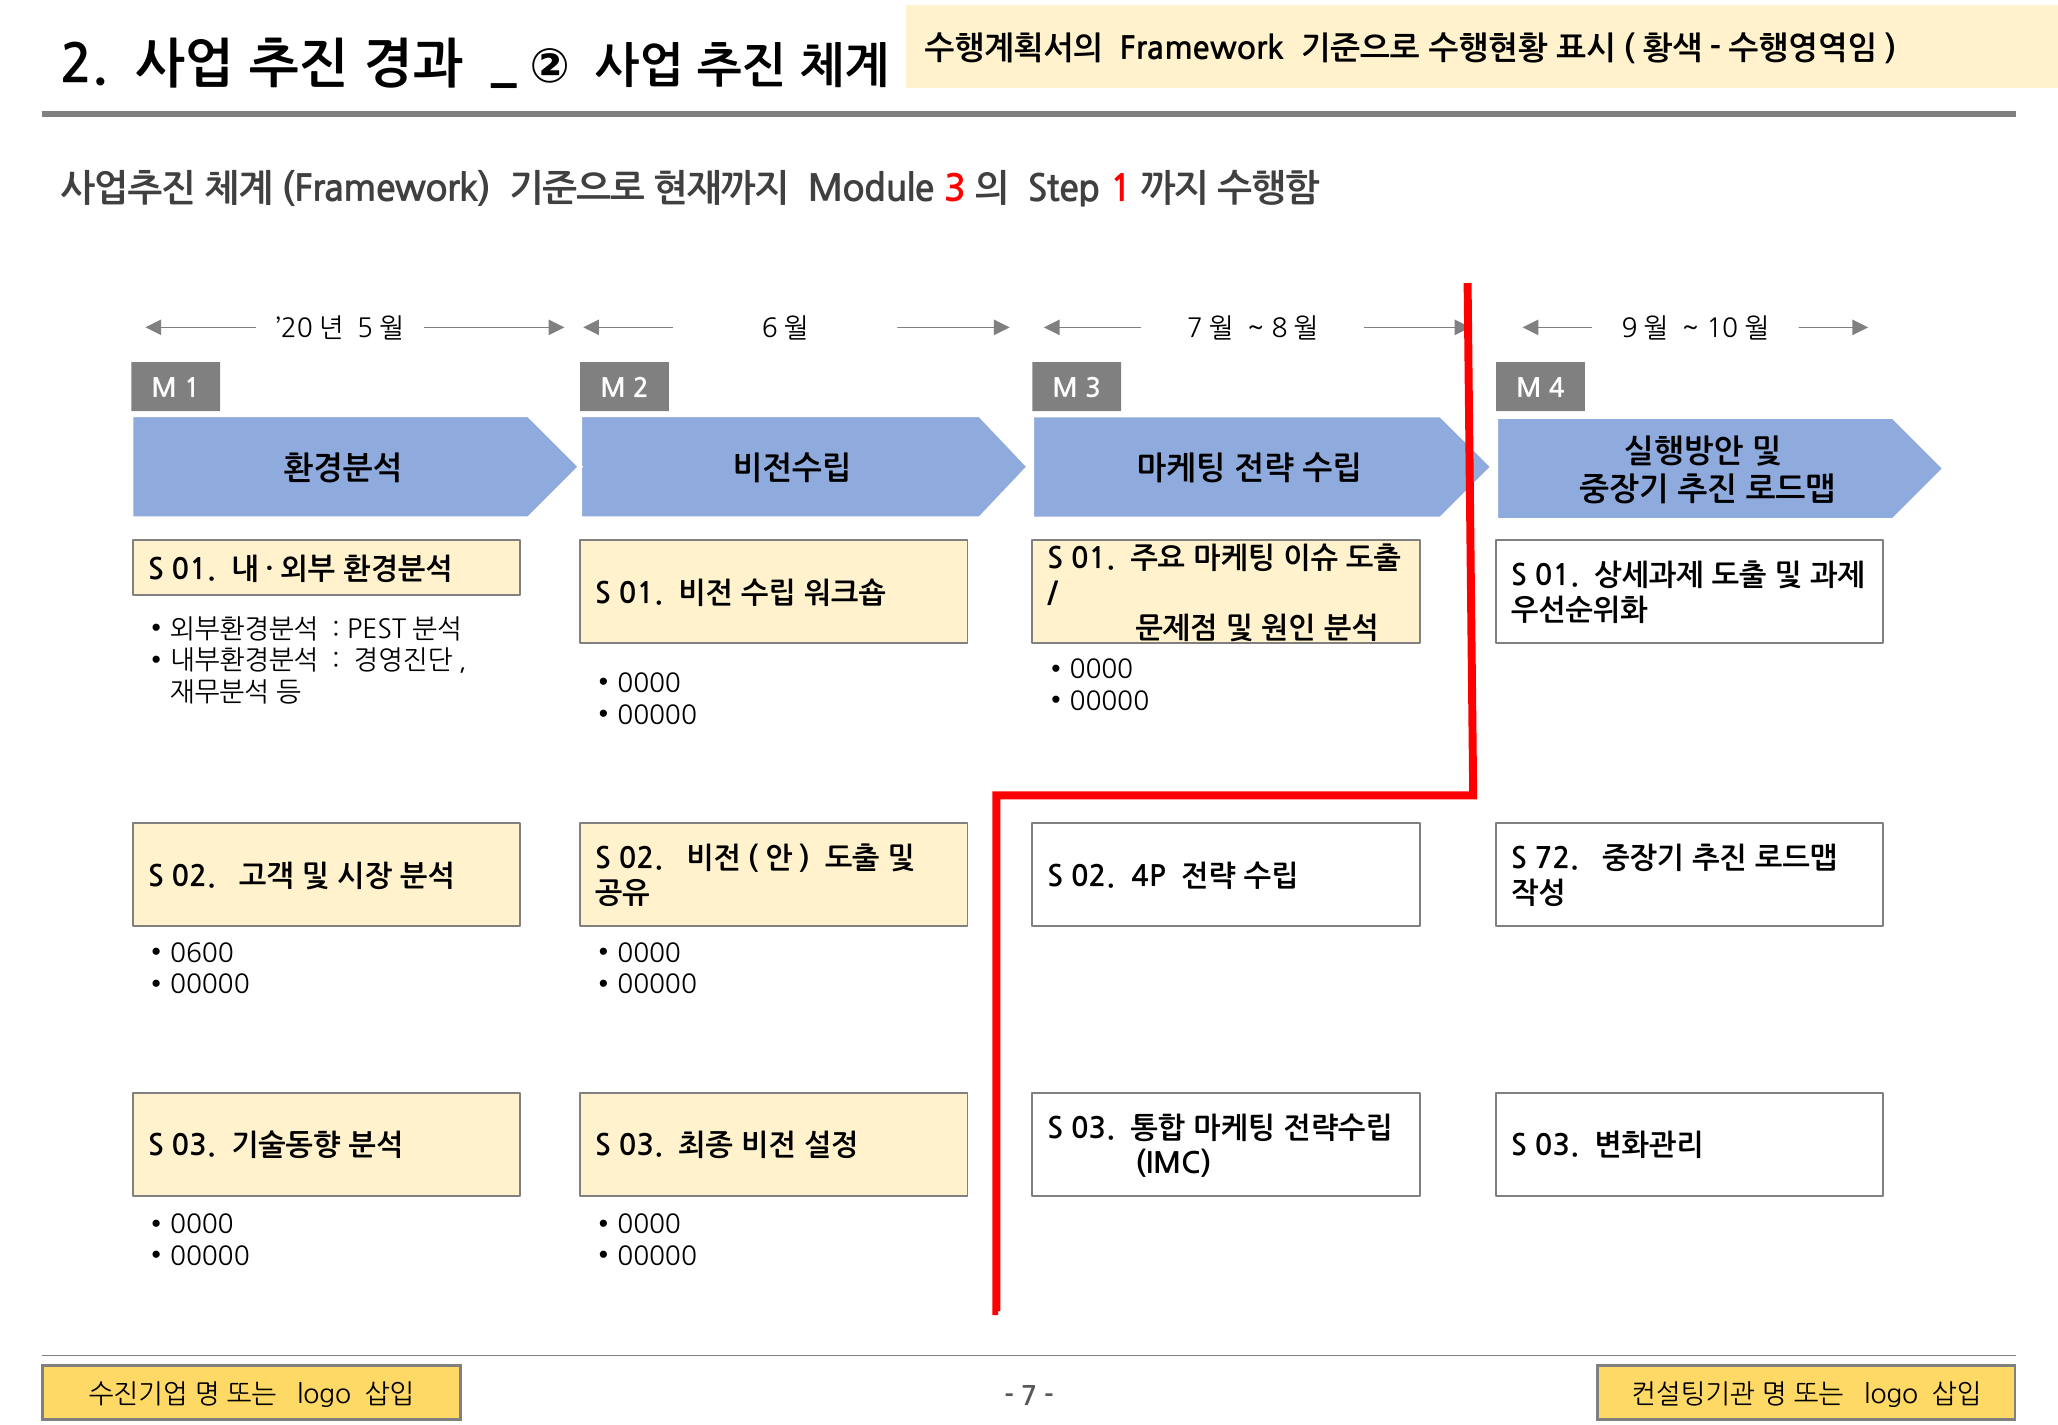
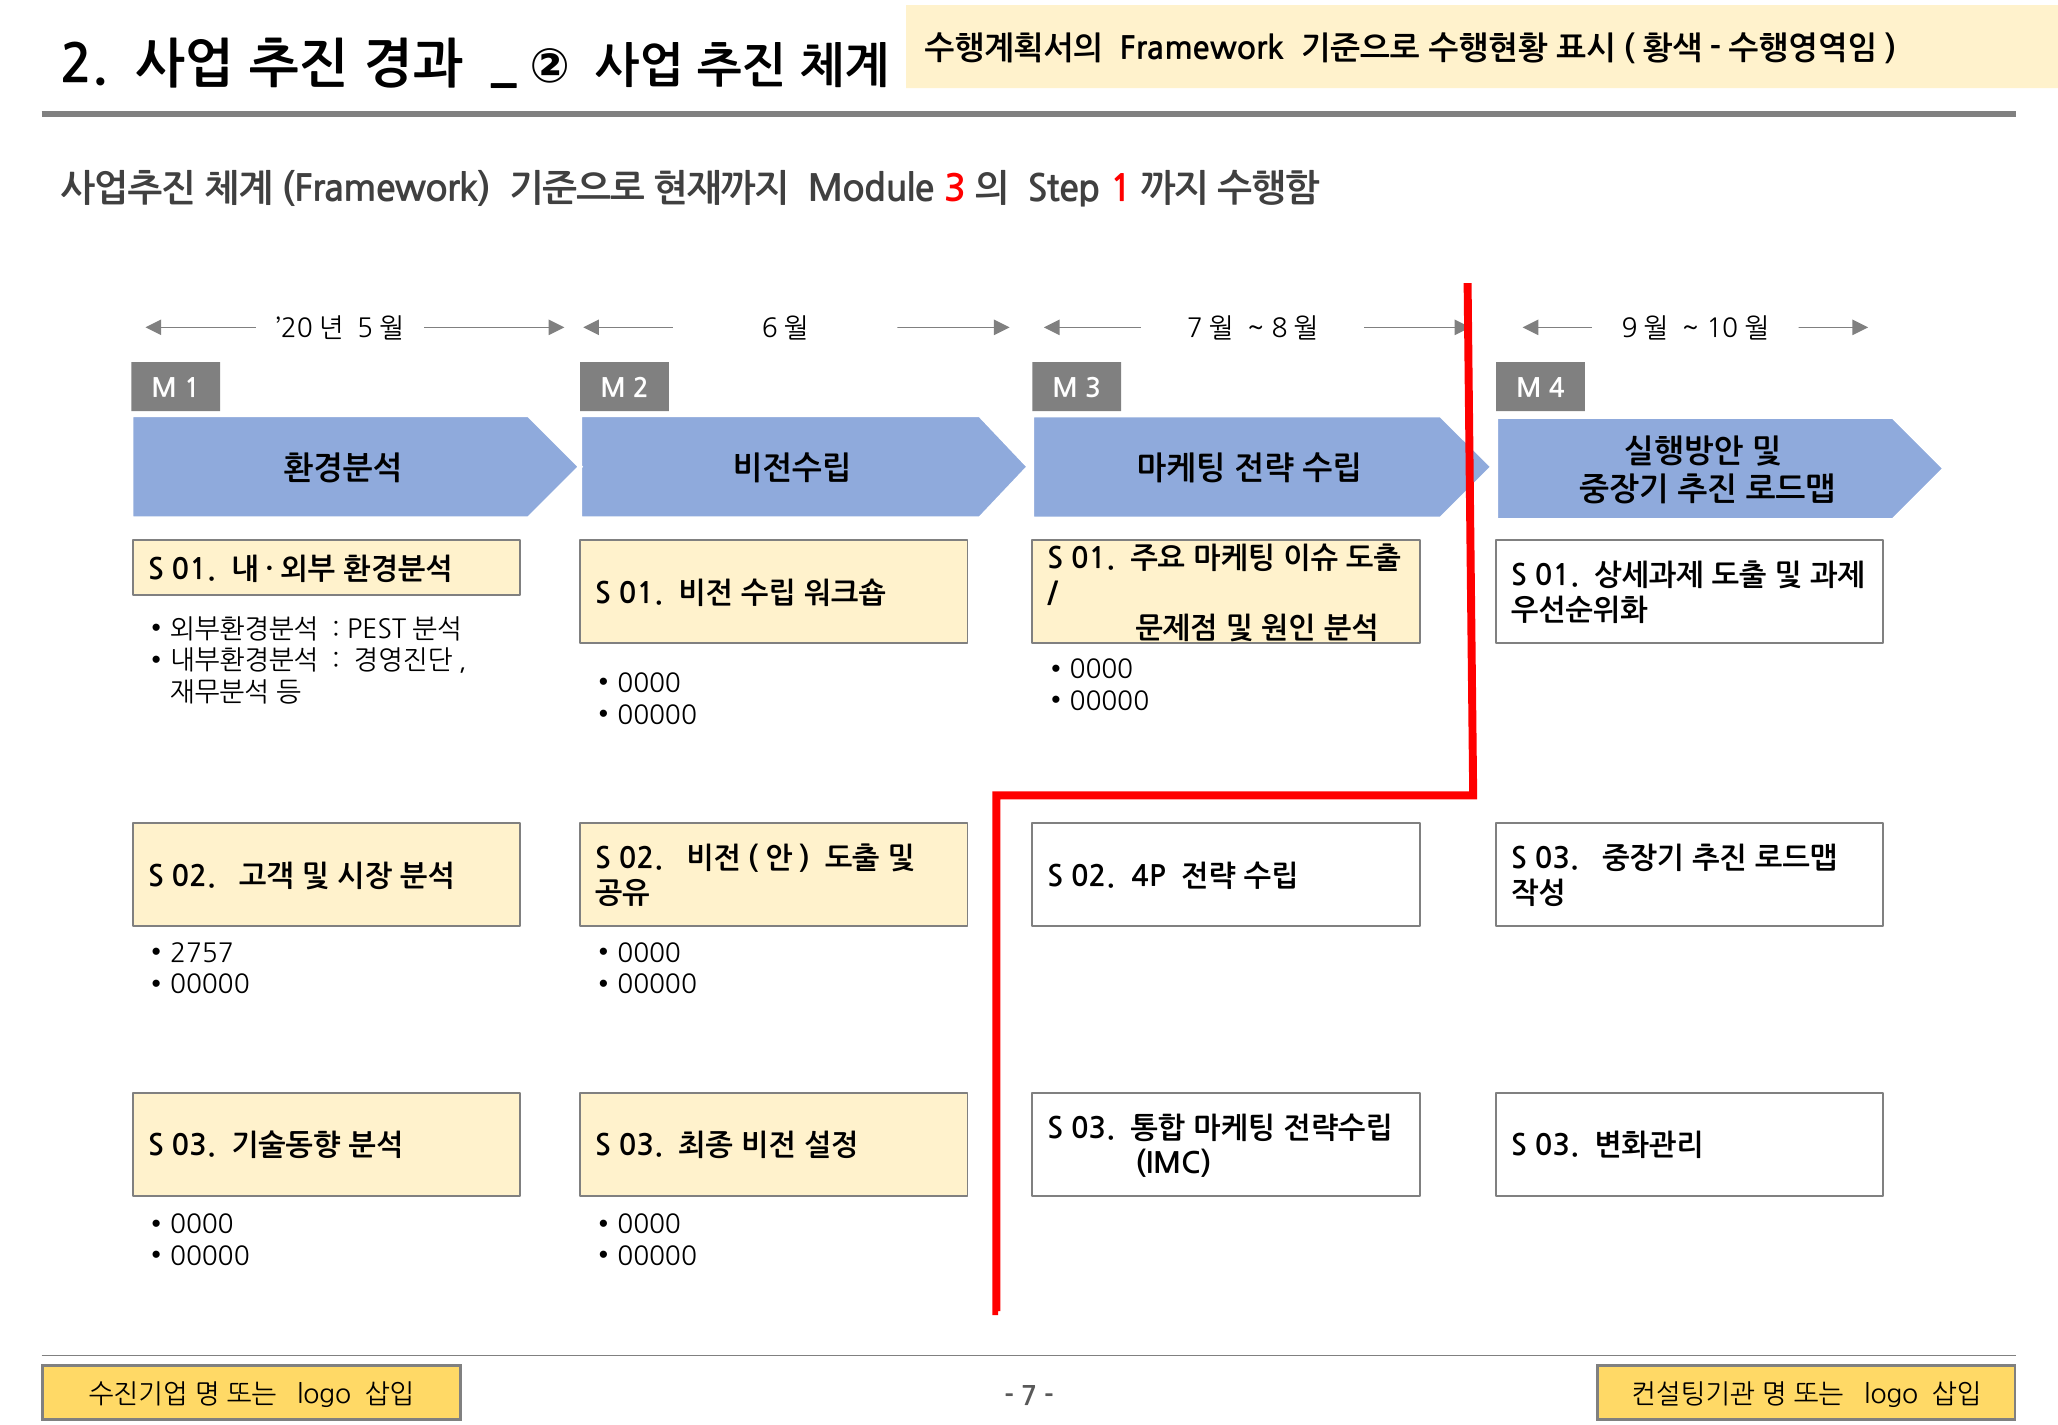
72 at (1557, 859): 72 -> 03
0600: 0600 -> 2757
